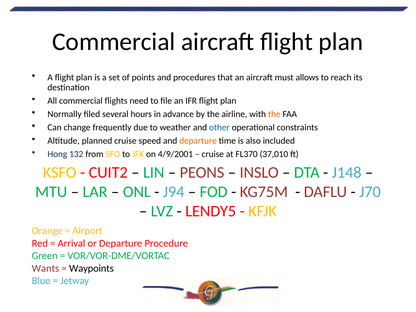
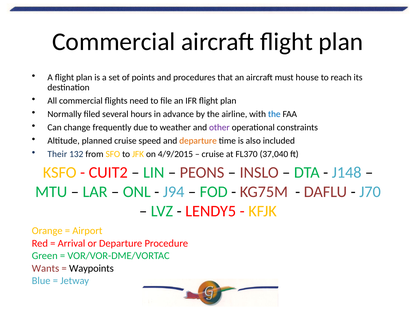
allows: allows -> house
the at (274, 114) colour: orange -> blue
other colour: blue -> purple
Hong: Hong -> Their
4/9/2001: 4/9/2001 -> 4/9/2015
37,010: 37,010 -> 37,040
